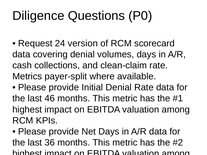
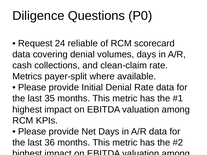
version: version -> reliable
46: 46 -> 35
